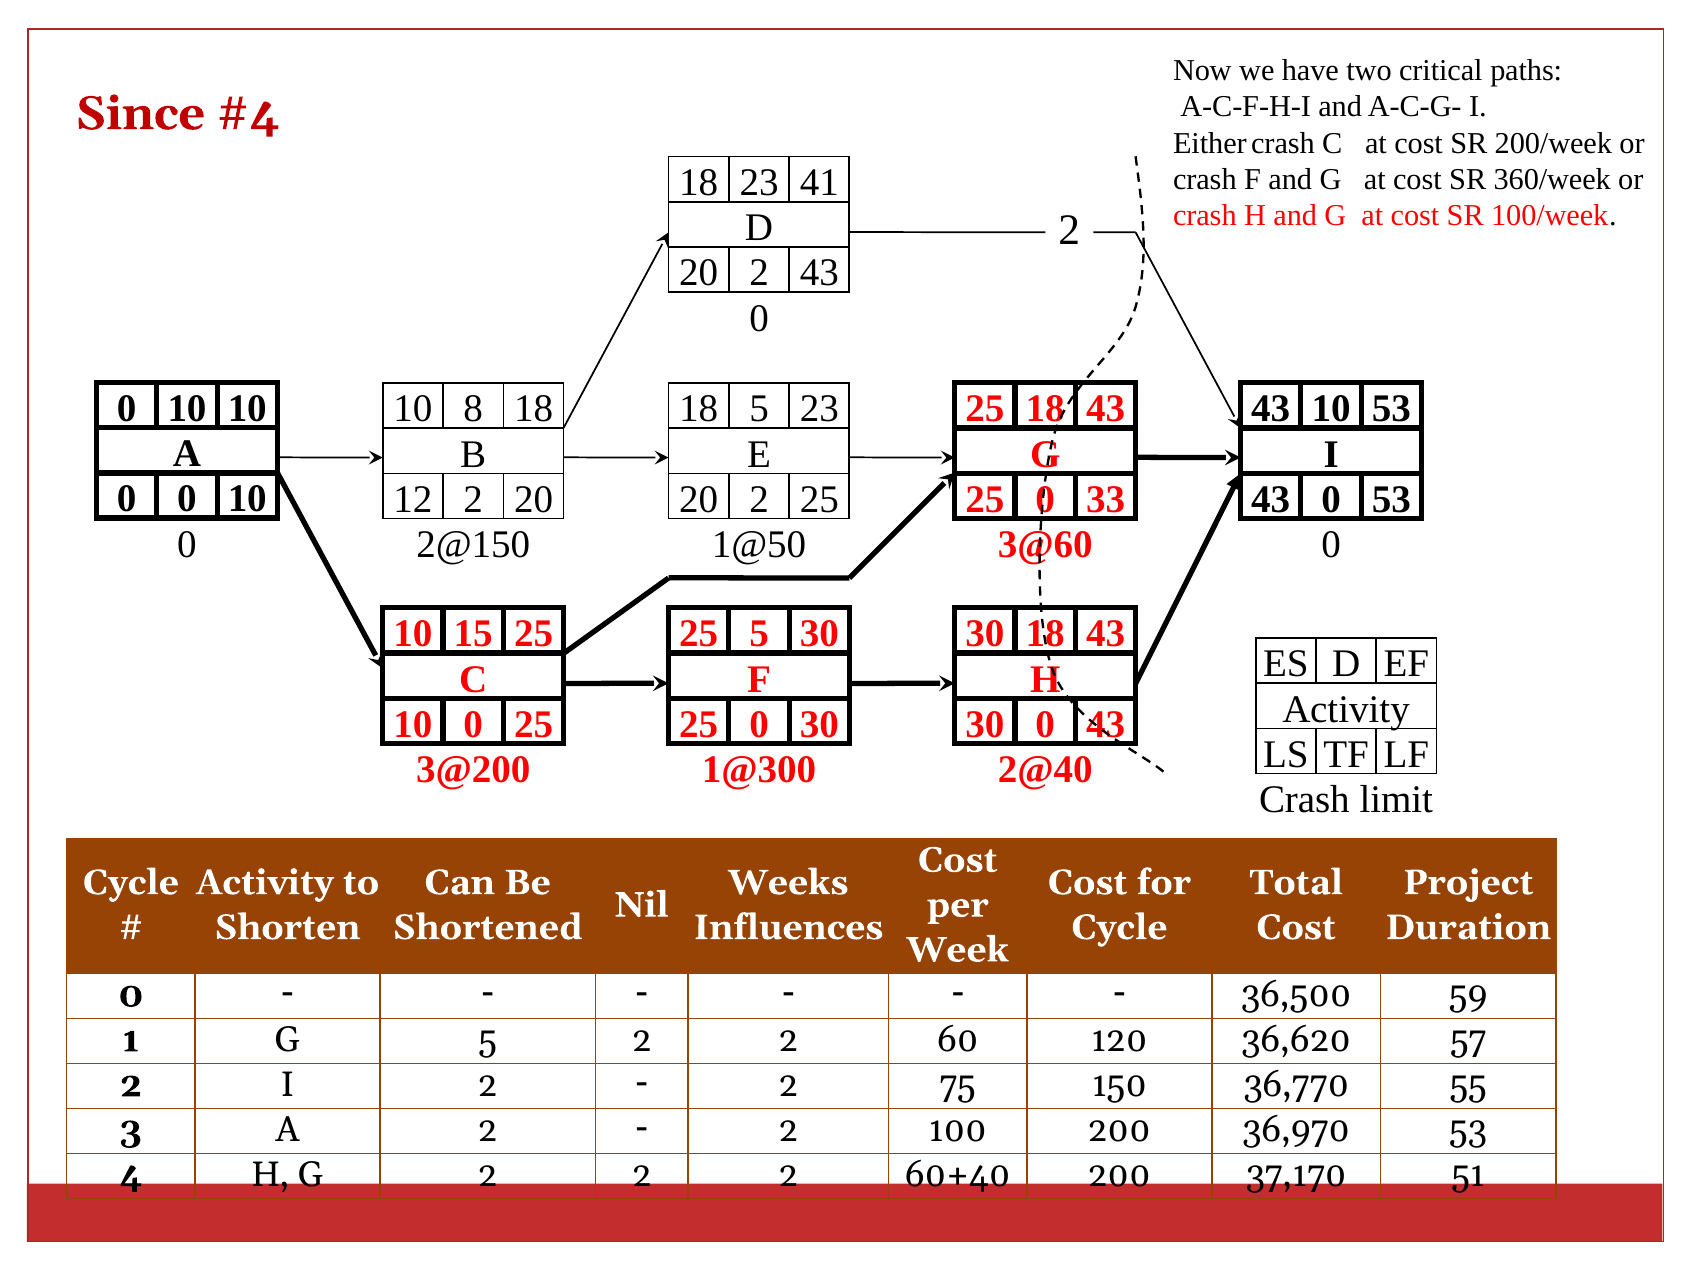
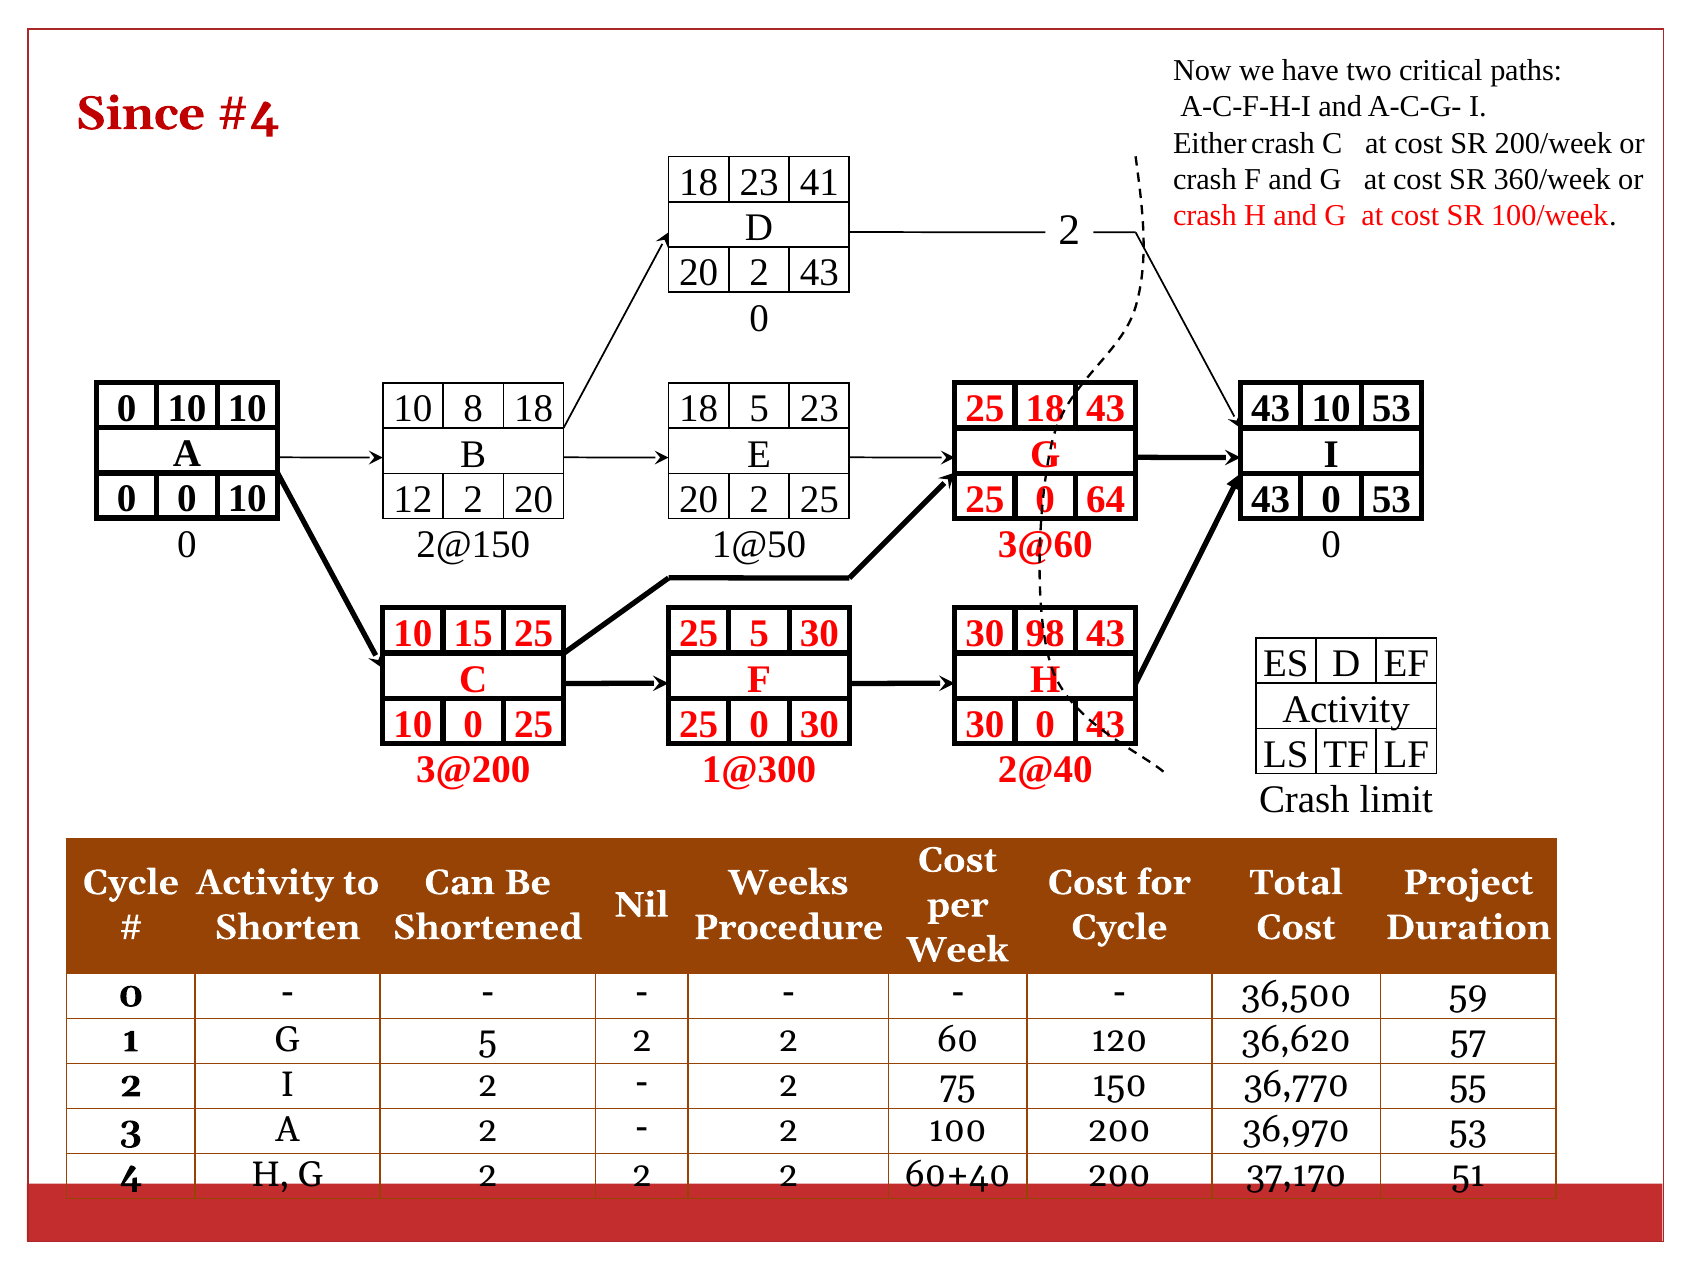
33: 33 -> 64
30 18: 18 -> 98
Influences: Influences -> Procedure
